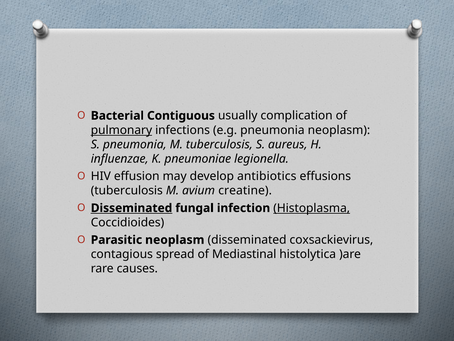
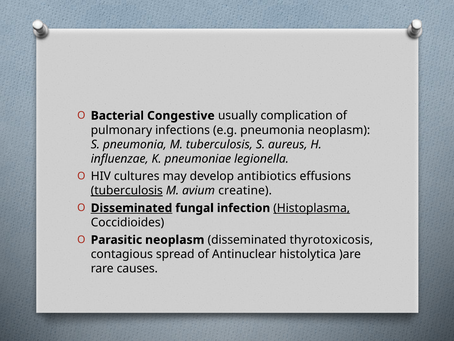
Contiguous: Contiguous -> Congestive
pulmonary underline: present -> none
effusion: effusion -> cultures
tuberculosis at (127, 190) underline: none -> present
coxsackievirus: coxsackievirus -> thyrotoxicosis
Mediastinal: Mediastinal -> Antinuclear
